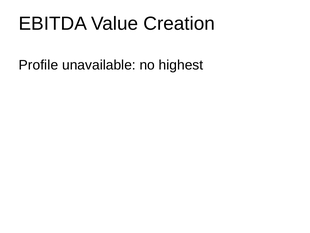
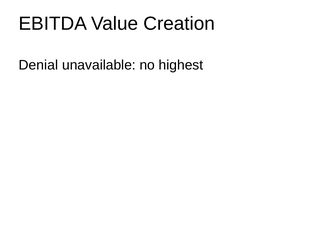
Profile: Profile -> Denial
